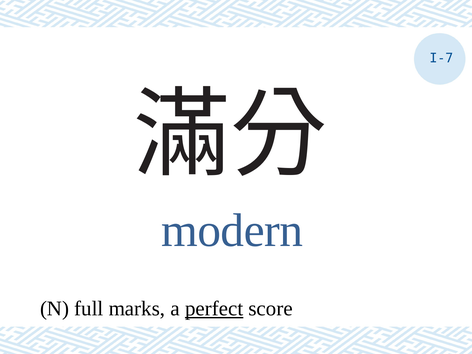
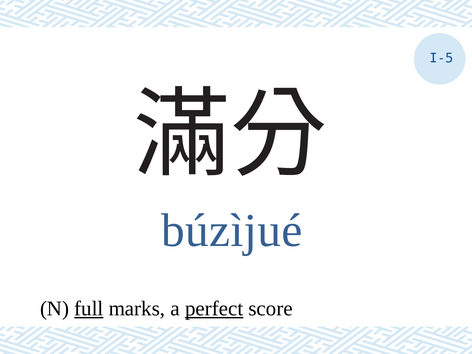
I-7: I-7 -> I-5
modern: modern -> búzìjué
full underline: none -> present
